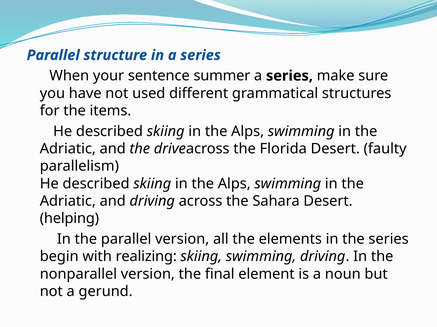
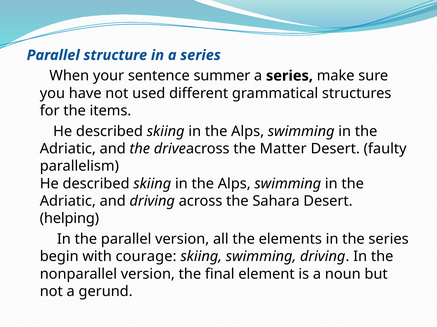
Florida: Florida -> Matter
realizing: realizing -> courage
